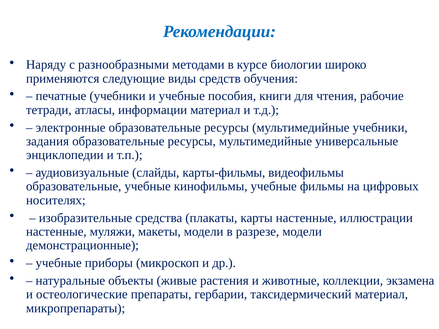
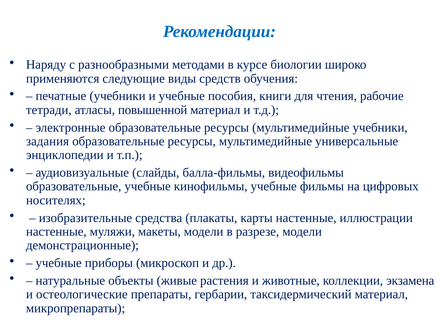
информации: информации -> повышенной
карты-фильмы: карты-фильмы -> балла-фильмы
